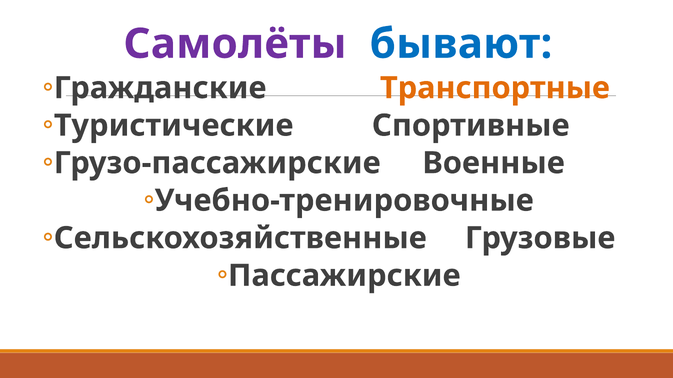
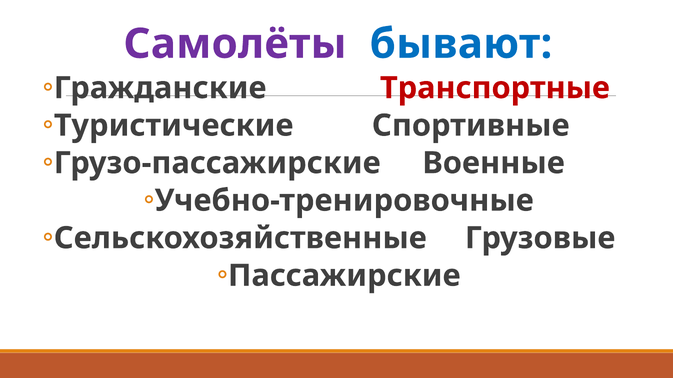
Транспортные colour: orange -> red
